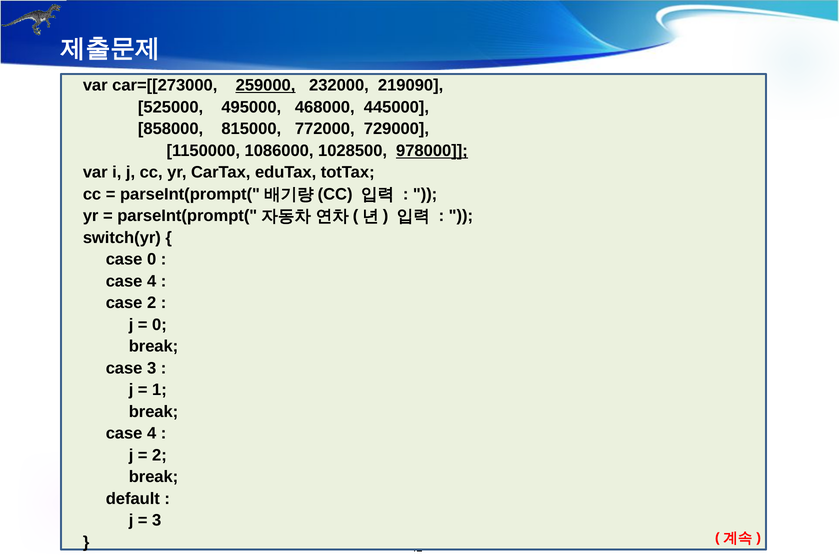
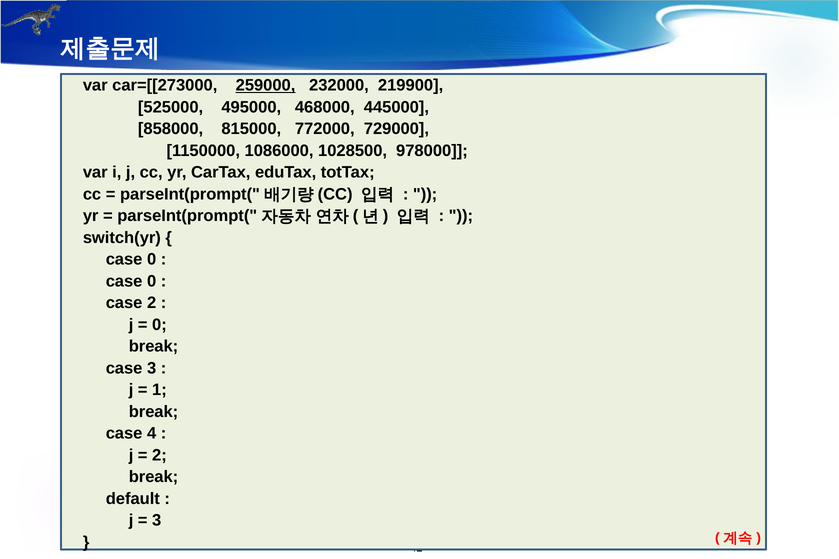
219090: 219090 -> 219900
978000 underline: present -> none
4 at (152, 281): 4 -> 0
